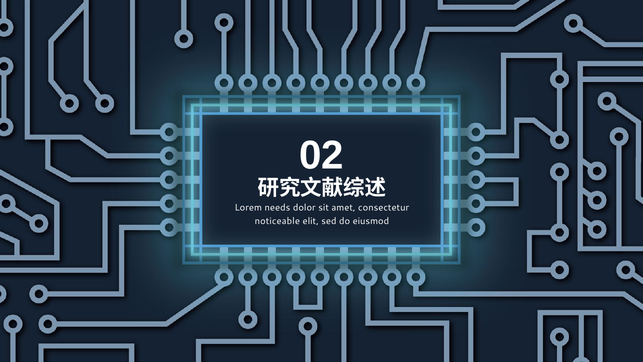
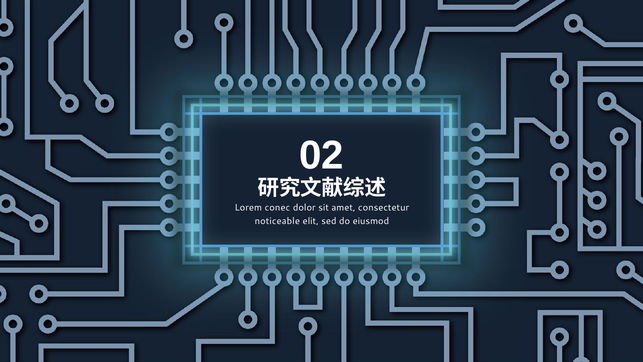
needs: needs -> conec
